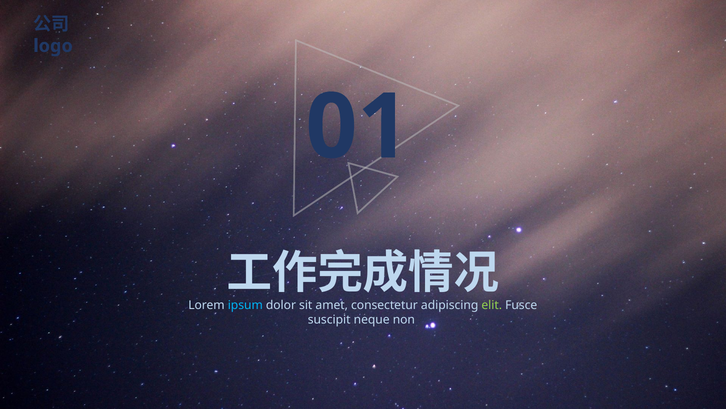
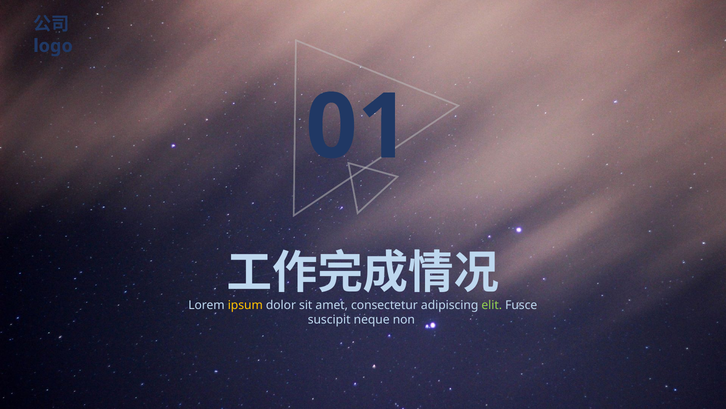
ipsum colour: light blue -> yellow
